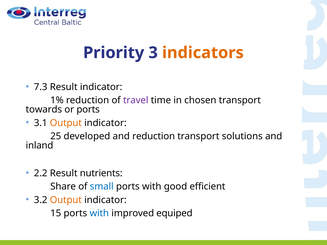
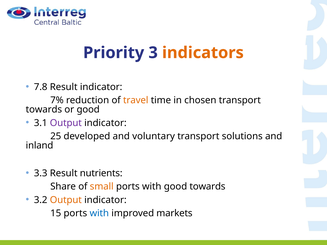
7.3: 7.3 -> 7.8
1%: 1% -> 7%
travel colour: purple -> orange
or ports: ports -> good
Output at (66, 123) colour: orange -> purple
and reduction: reduction -> voluntary
2.2: 2.2 -> 3.3
small colour: blue -> orange
good efficient: efficient -> towards
equiped: equiped -> markets
